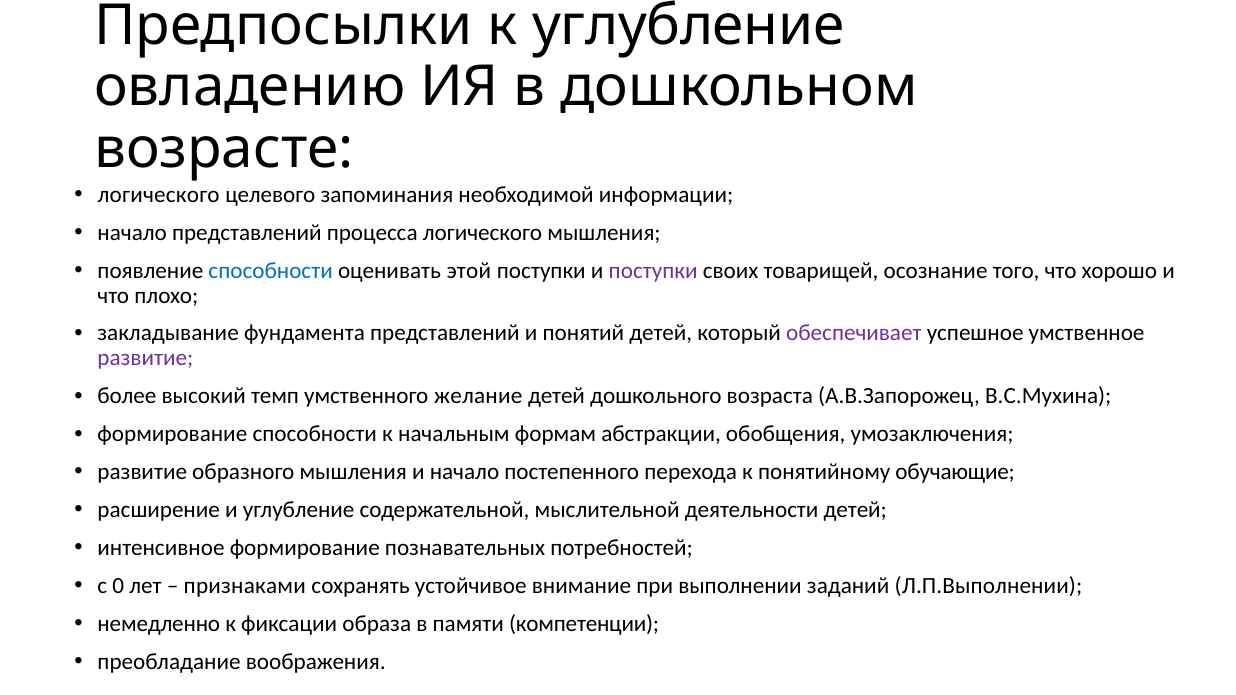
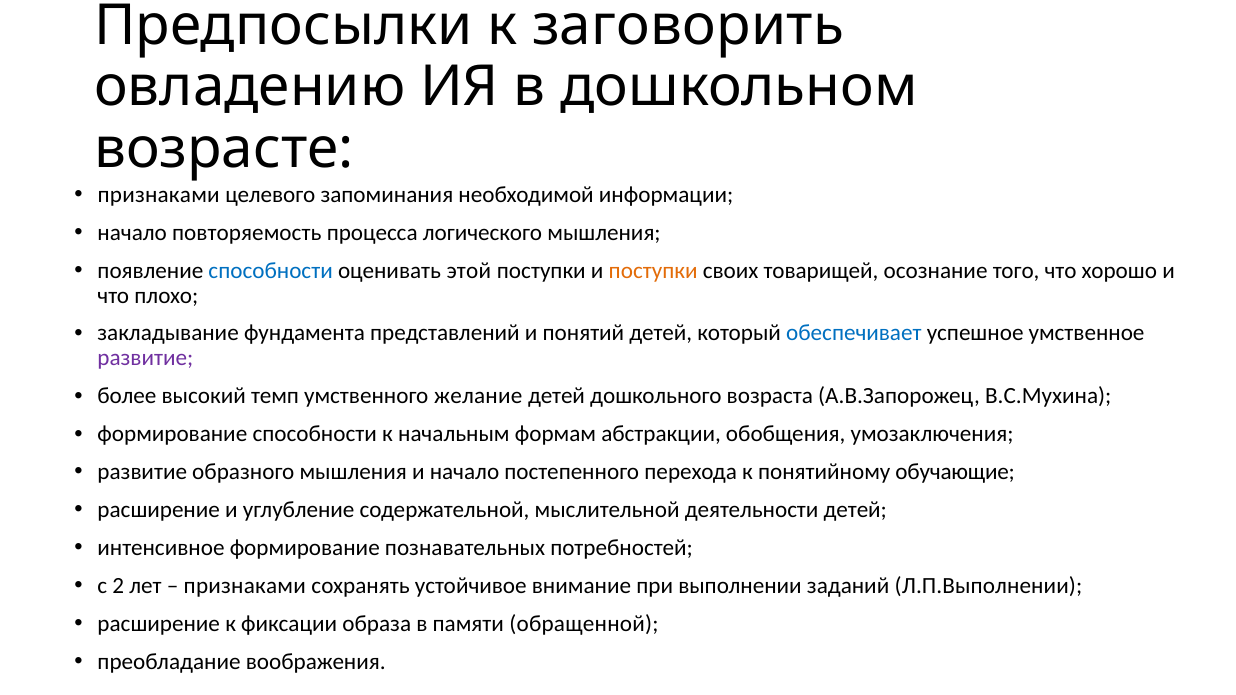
к углубление: углубление -> заговорить
логического at (159, 195): логического -> признаками
начало представлений: представлений -> повторяемость
поступки at (653, 270) colour: purple -> orange
обеспечивает colour: purple -> blue
0: 0 -> 2
немедленно at (159, 624): немедленно -> расширение
компетенции: компетенции -> обращенной
